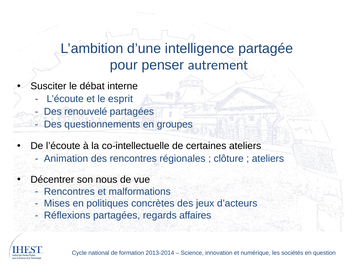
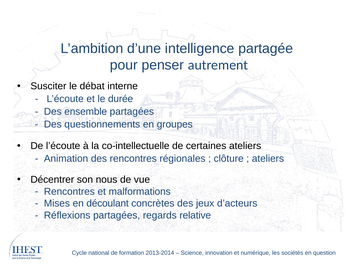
esprit: esprit -> durée
renouvelé: renouvelé -> ensemble
politiques: politiques -> découlant
affaires: affaires -> relative
